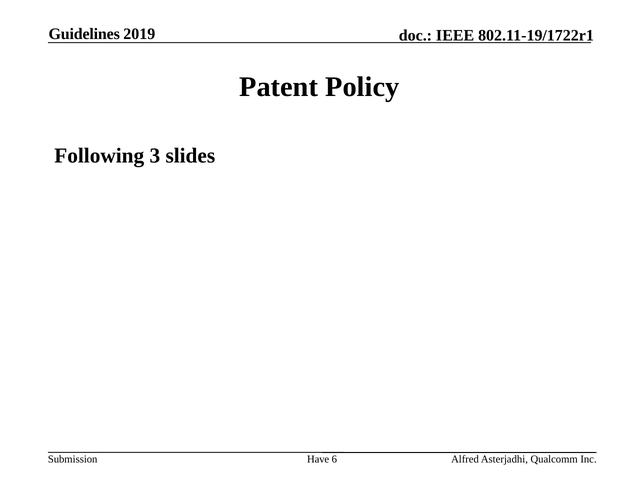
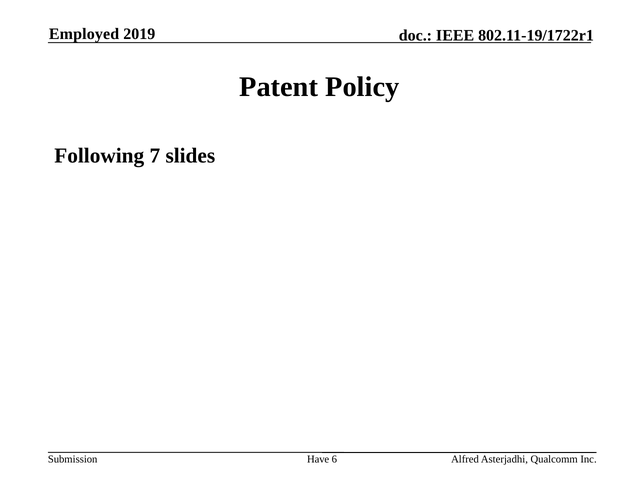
Guidelines: Guidelines -> Employed
3: 3 -> 7
